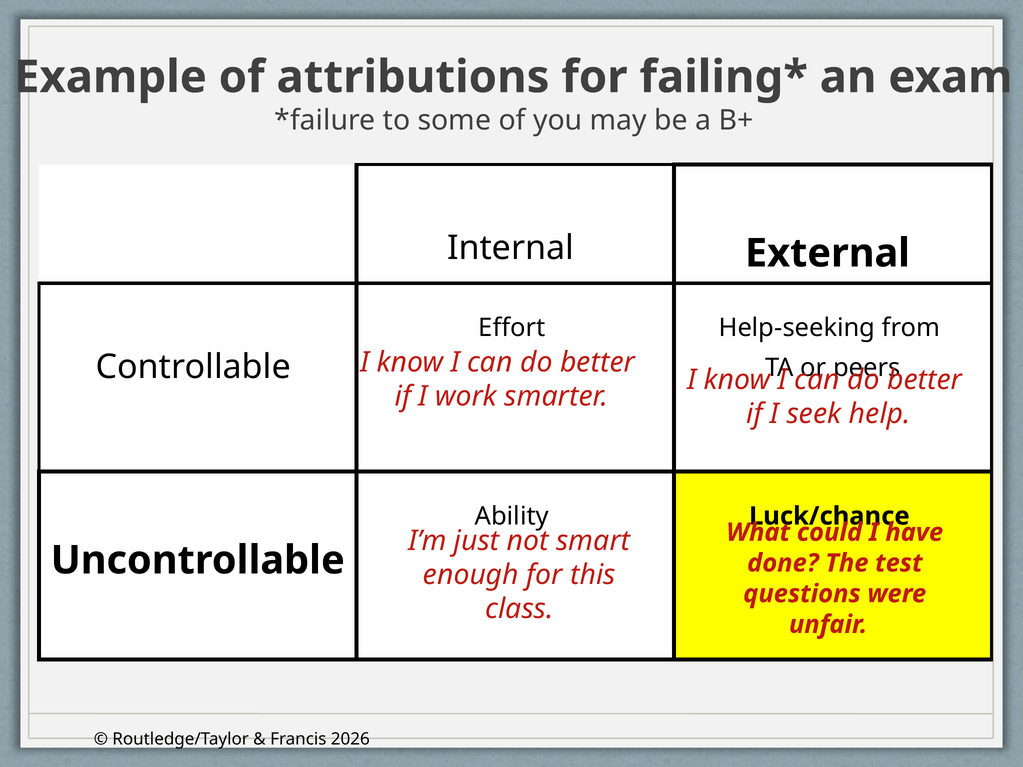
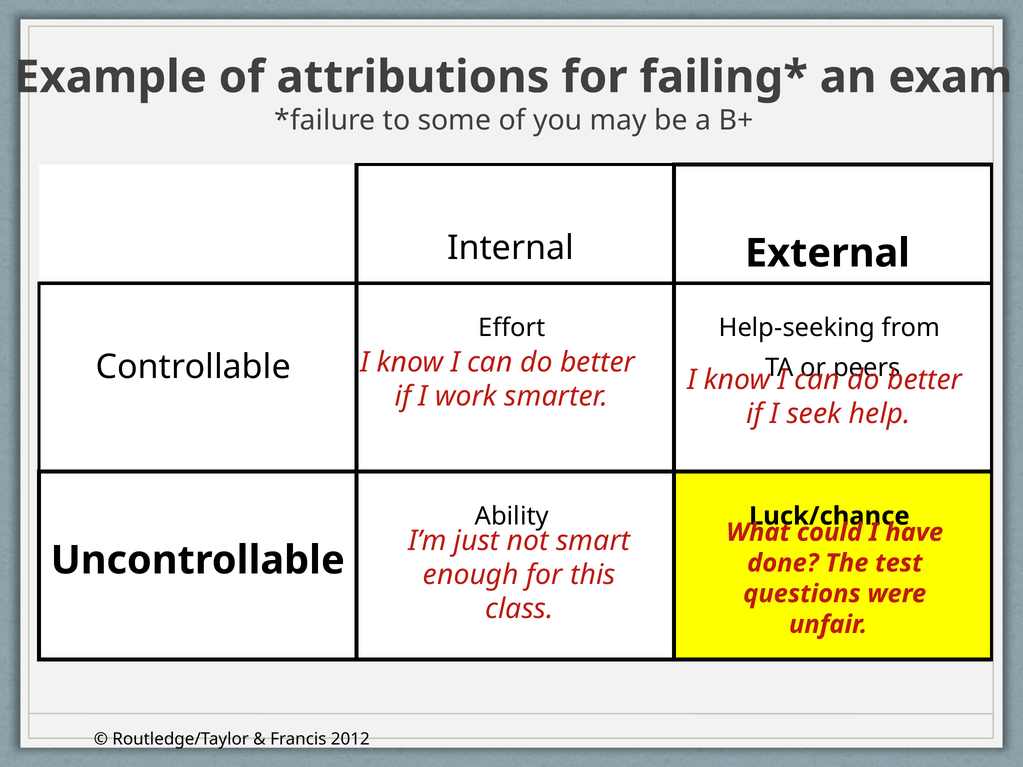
2026: 2026 -> 2012
